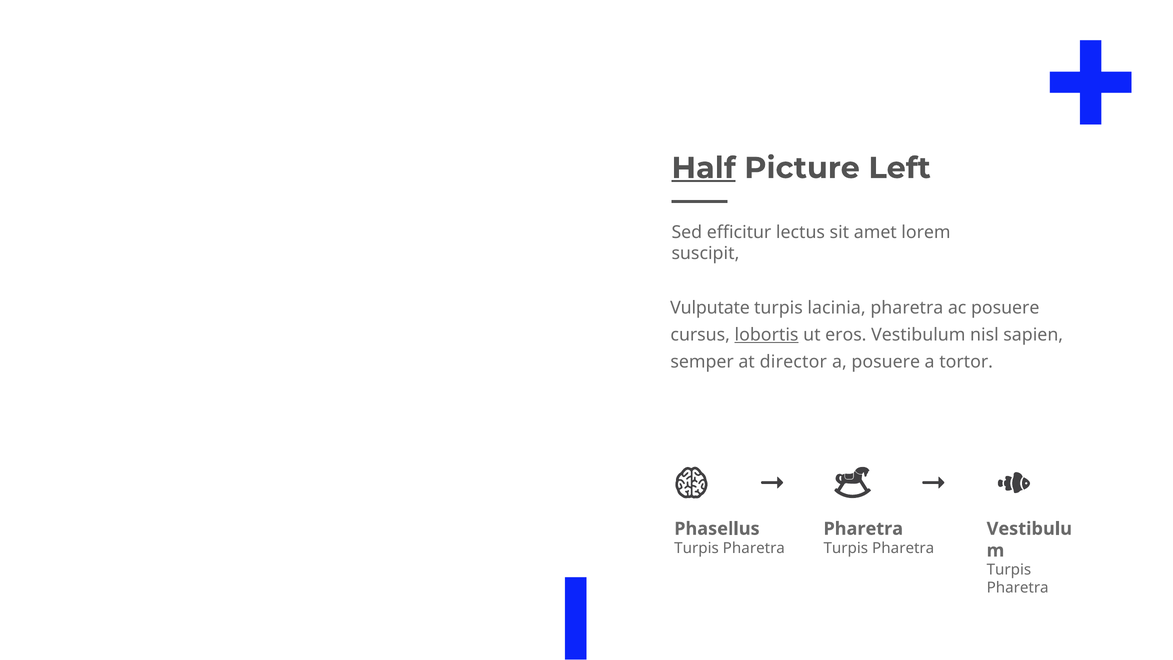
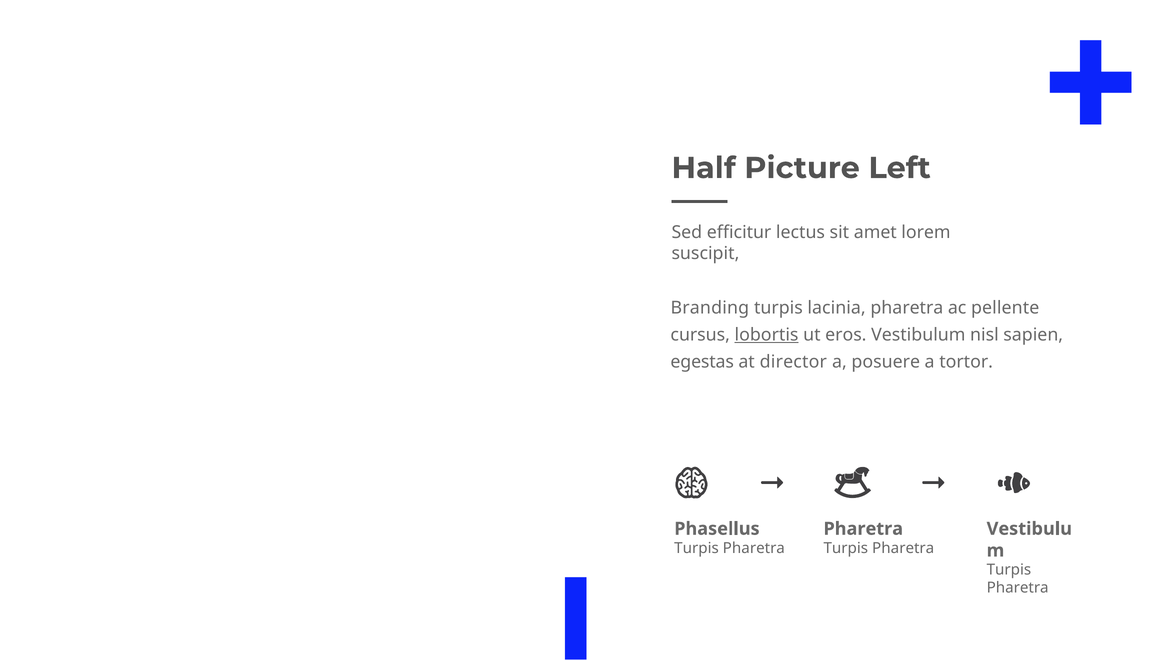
Half underline: present -> none
Vulputate: Vulputate -> Branding
ac posuere: posuere -> pellente
semper: semper -> egestas
